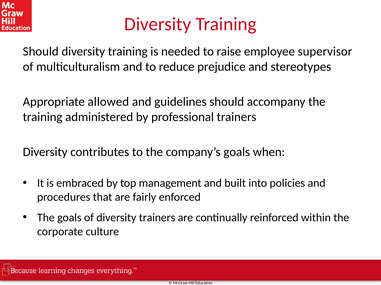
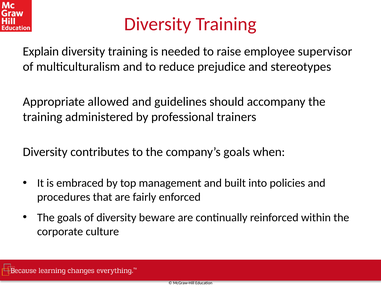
Should at (41, 52): Should -> Explain
diversity trainers: trainers -> beware
